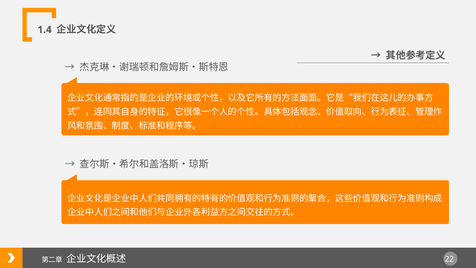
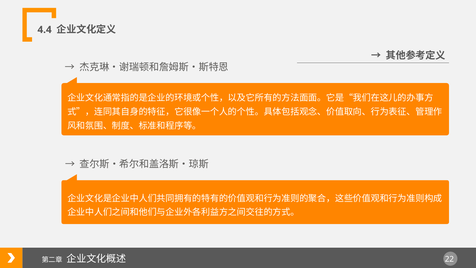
1.4: 1.4 -> 4.4
